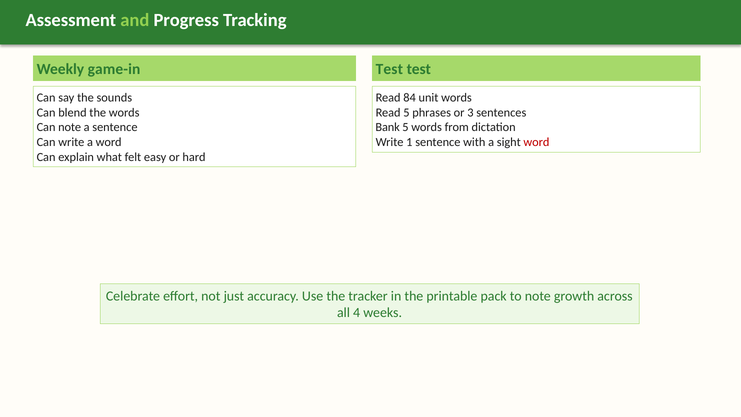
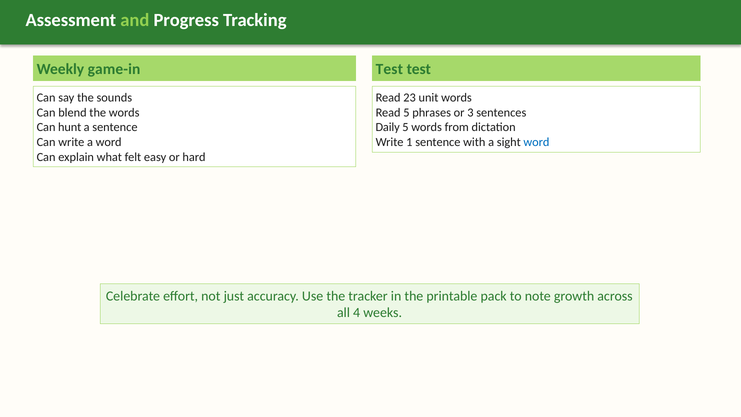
84: 84 -> 23
Bank: Bank -> Daily
Can note: note -> hunt
word at (536, 142) colour: red -> blue
